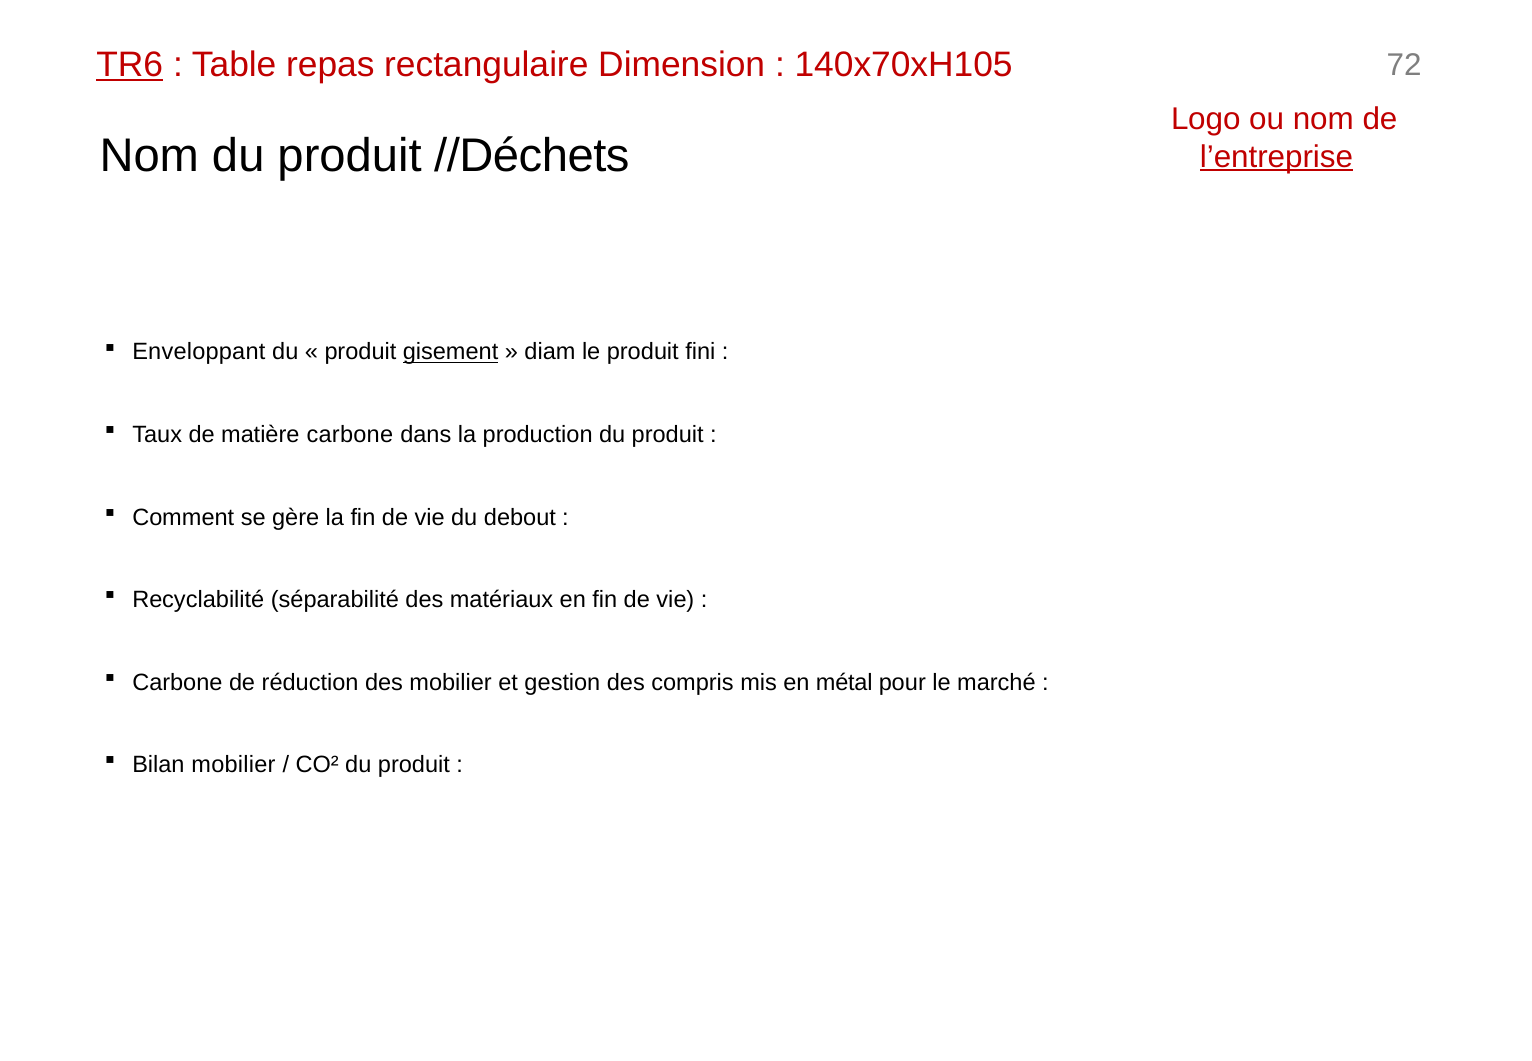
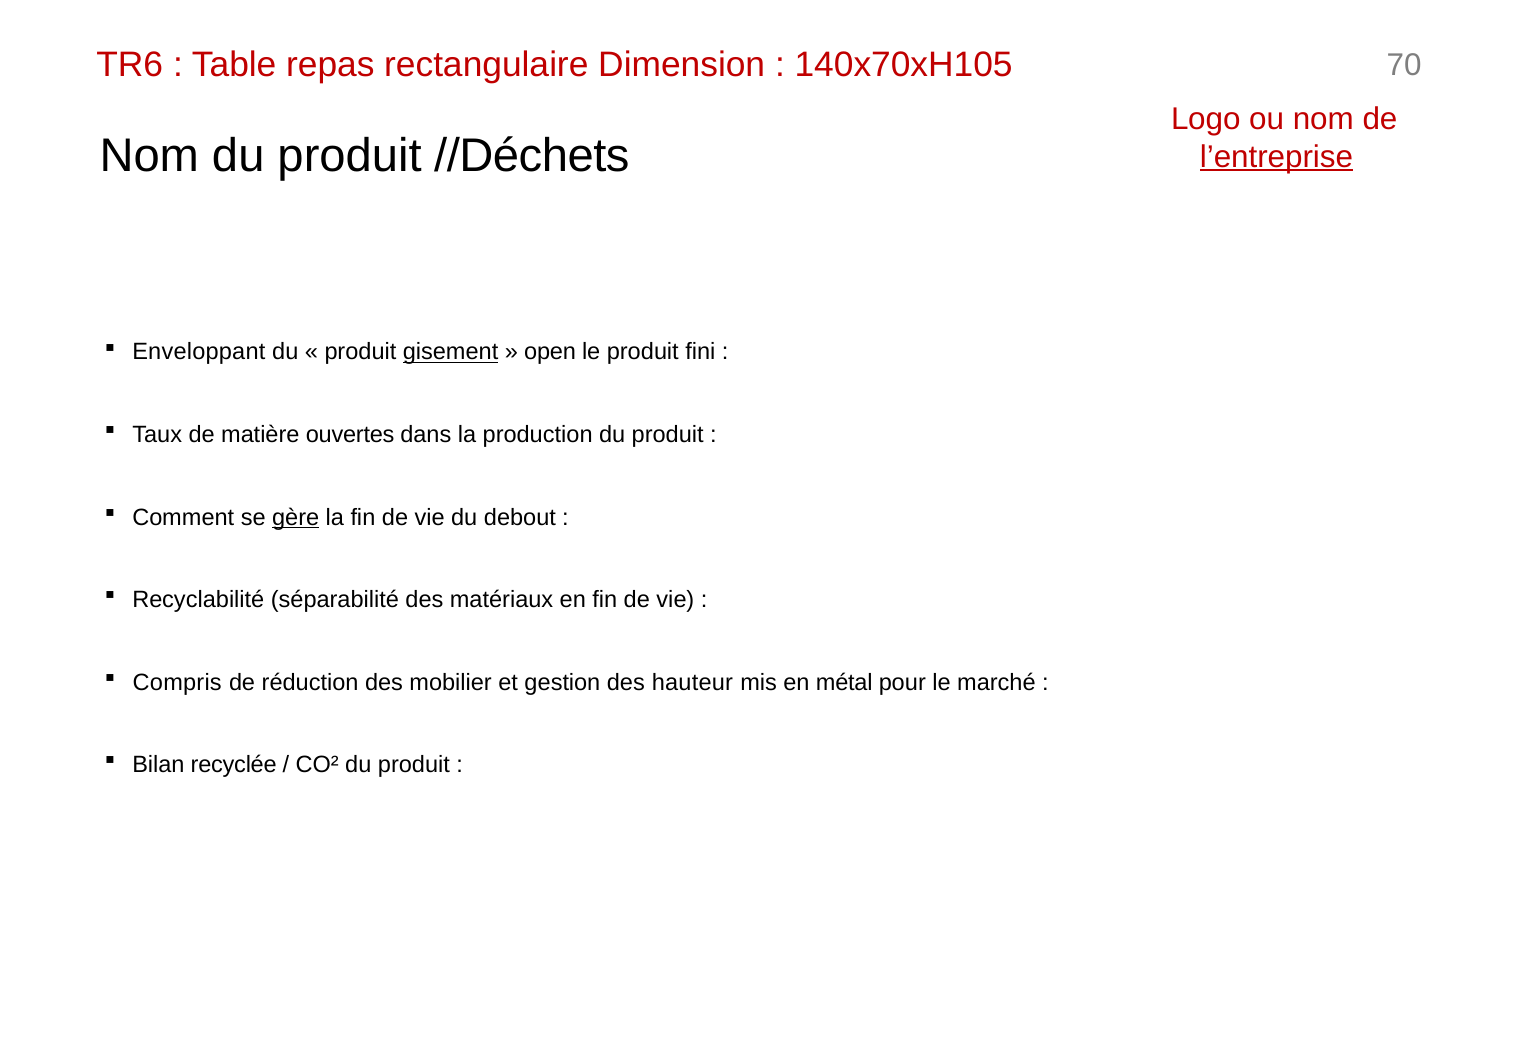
TR6 underline: present -> none
72: 72 -> 70
diam: diam -> open
matière carbone: carbone -> ouvertes
gère underline: none -> present
Carbone at (177, 682): Carbone -> Compris
compris: compris -> hauteur
Bilan mobilier: mobilier -> recyclée
